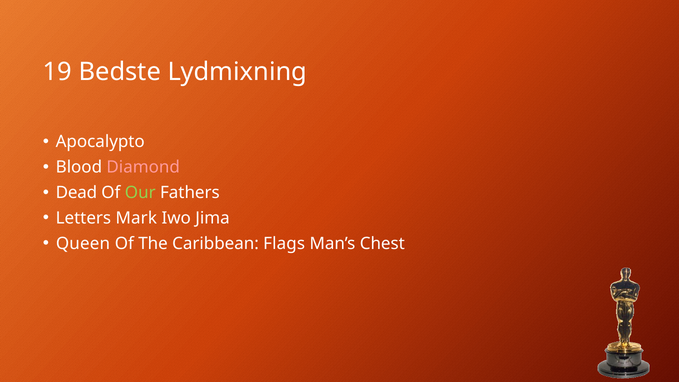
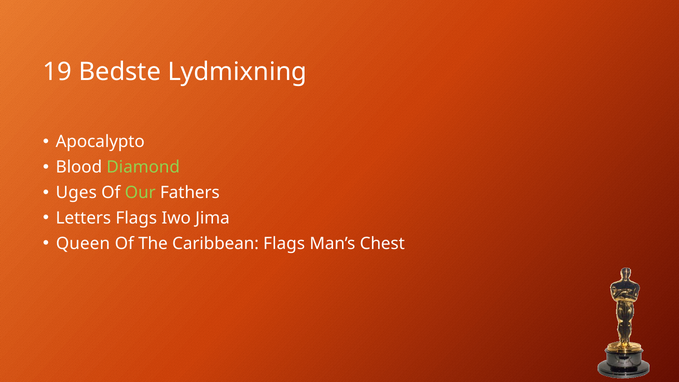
Diamond colour: pink -> light green
Dead: Dead -> Uges
Letters Mark: Mark -> Flags
